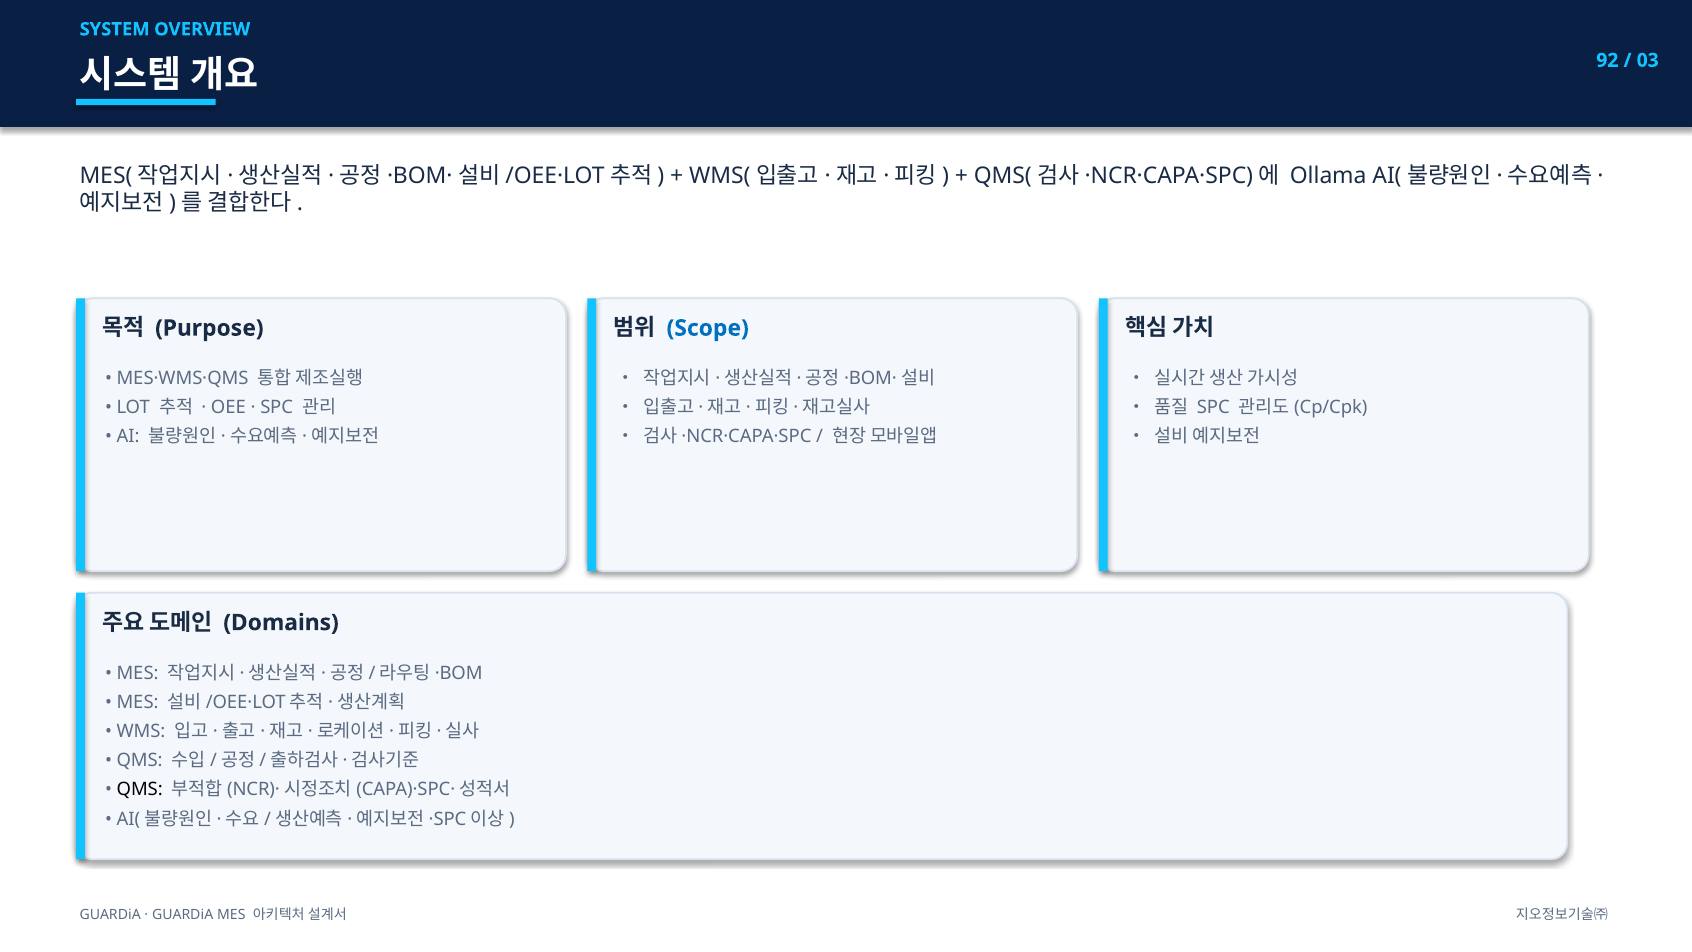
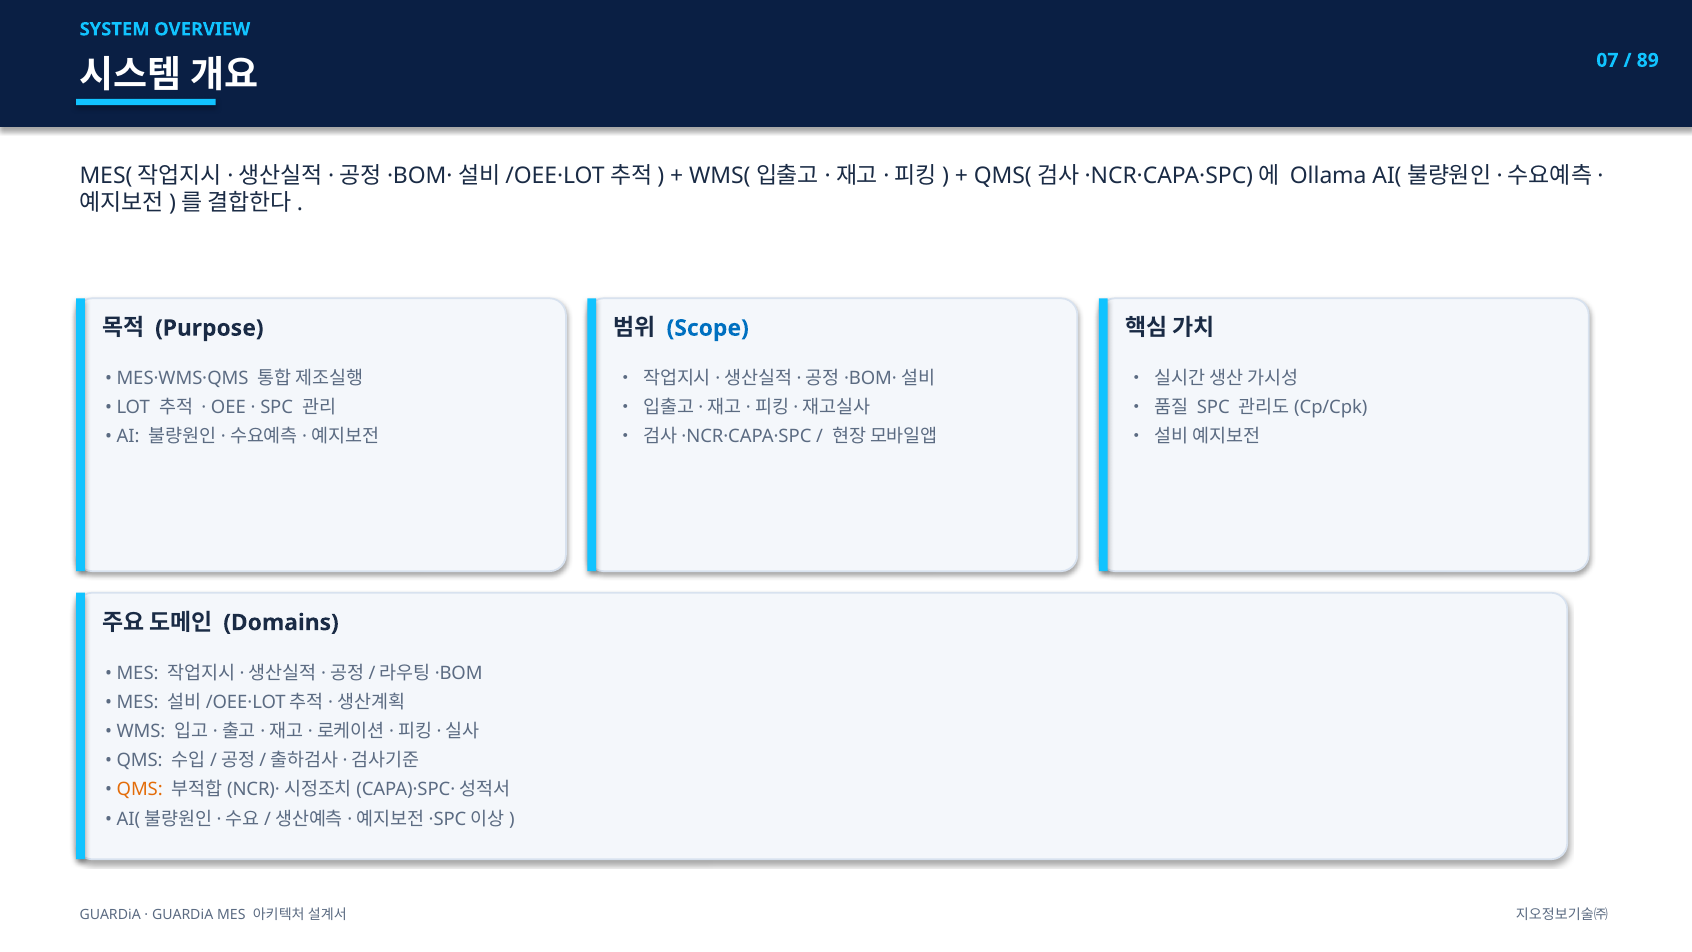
92: 92 -> 07
03: 03 -> 89
QMS at (140, 790) colour: black -> orange
